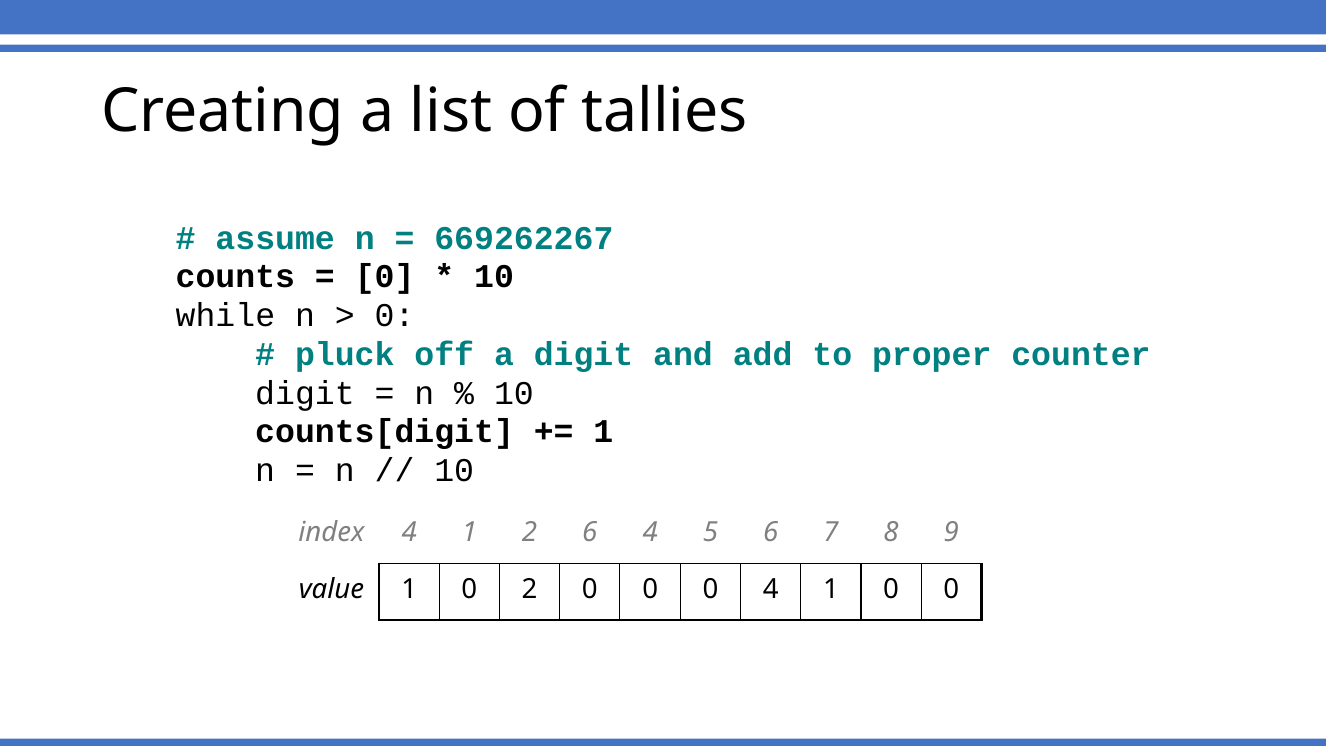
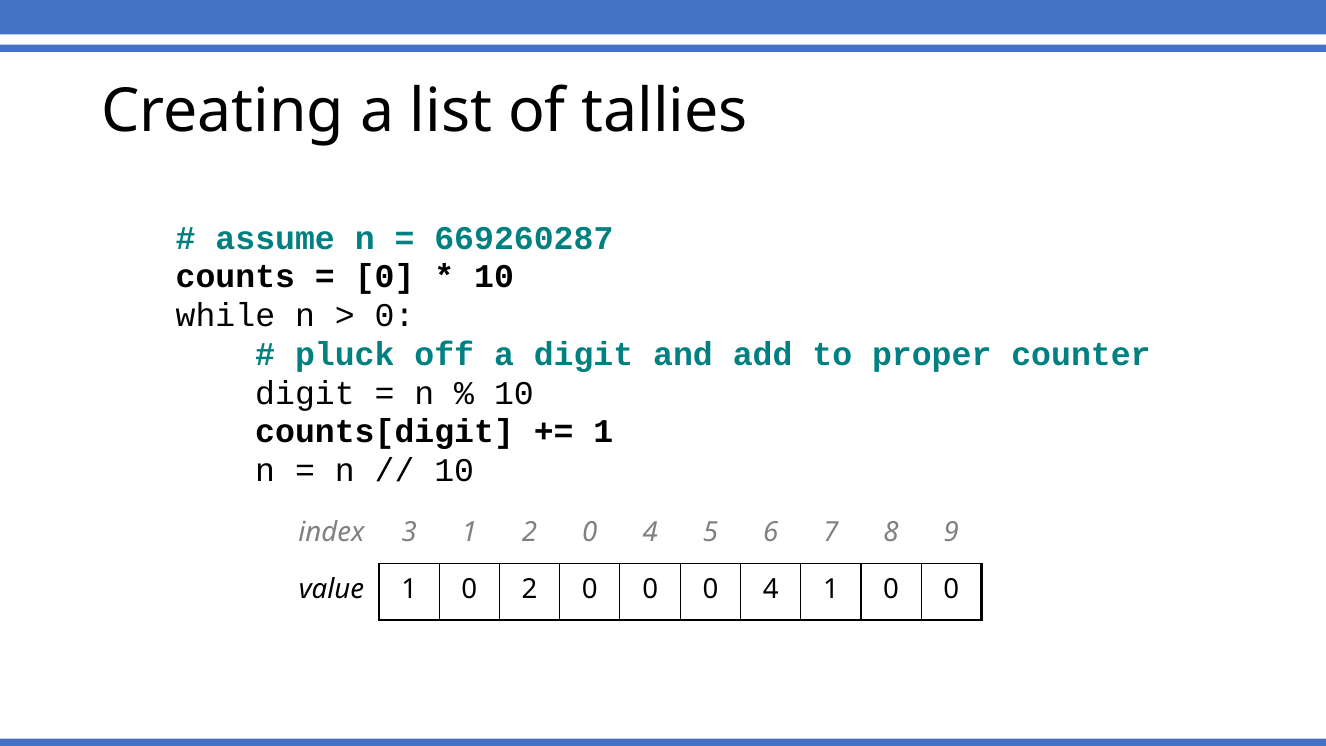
669262267: 669262267 -> 669260287
index 4: 4 -> 3
1 2 6: 6 -> 0
